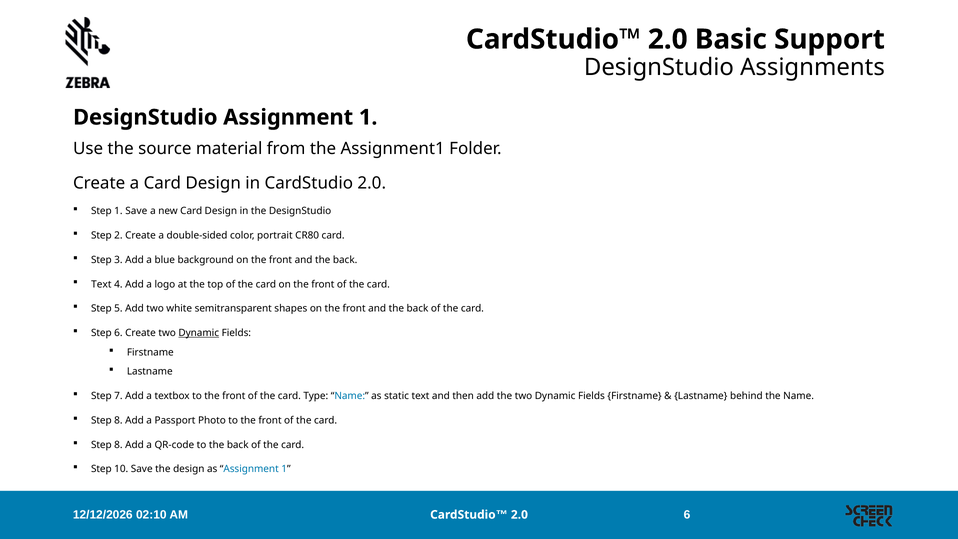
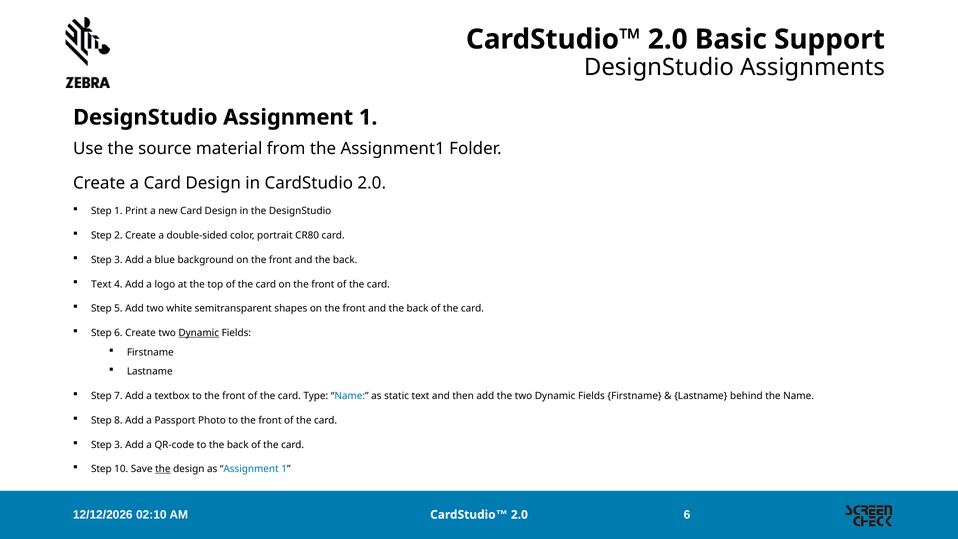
1 Save: Save -> Print
8 at (118, 445): 8 -> 3
the at (163, 469) underline: none -> present
